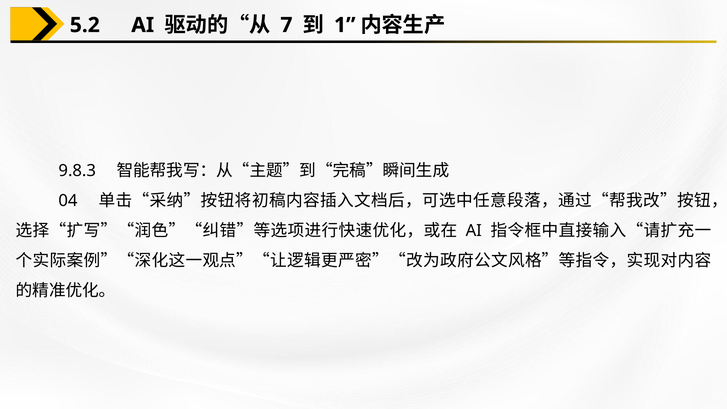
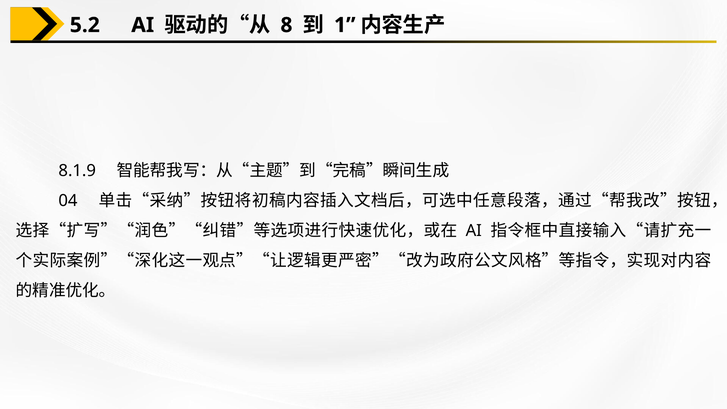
7: 7 -> 8
9.8.3: 9.8.3 -> 8.1.9
